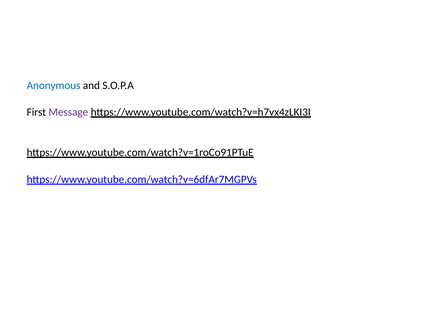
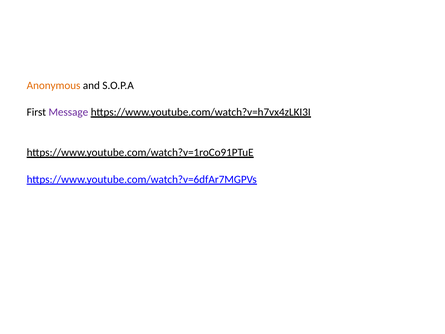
Anonymous colour: blue -> orange
